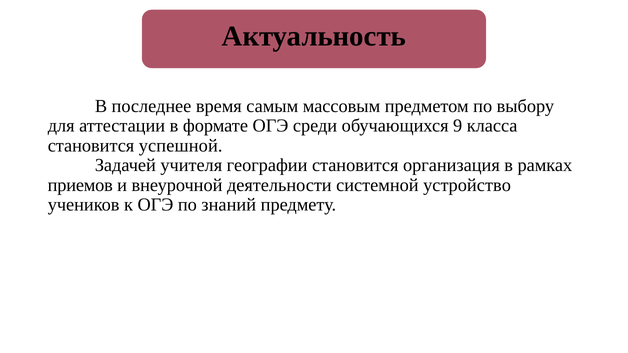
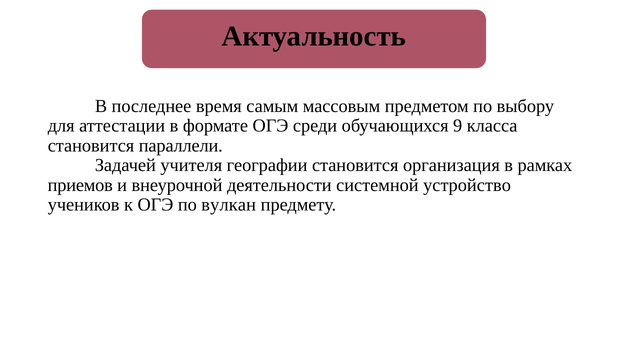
успешной: успешной -> параллели
знаний: знаний -> вулкан
